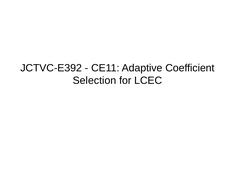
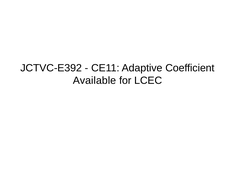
Selection: Selection -> Available
